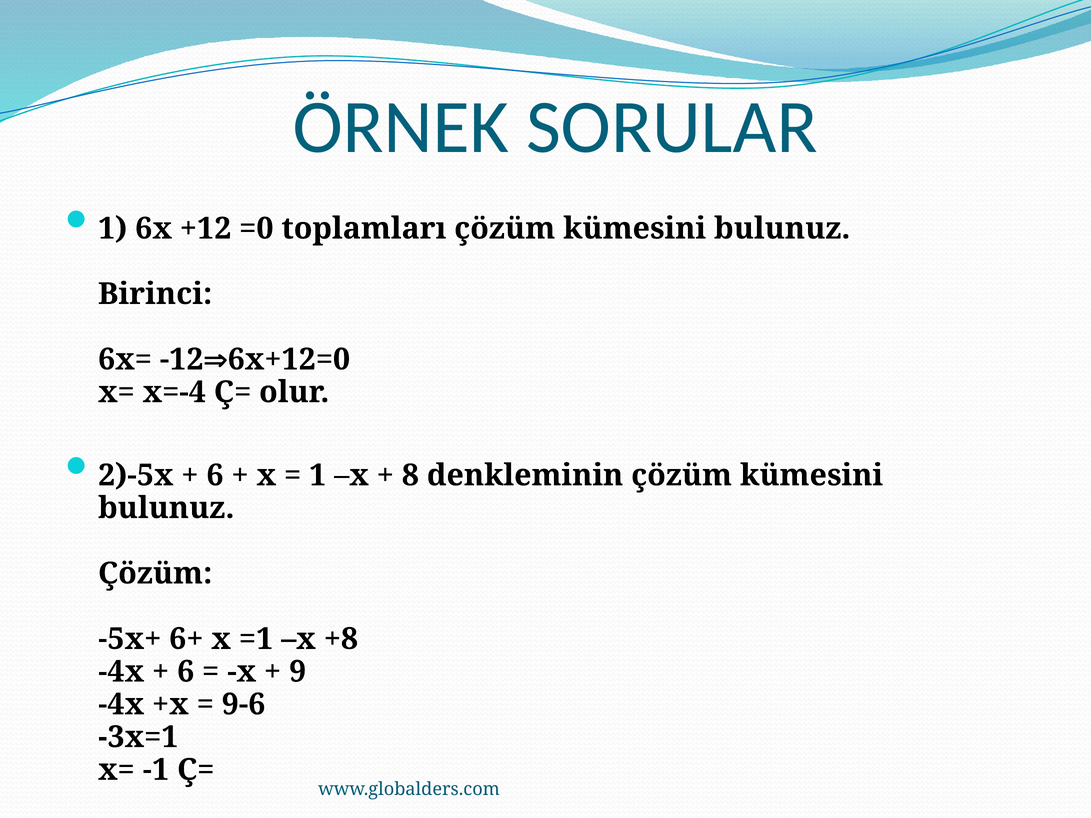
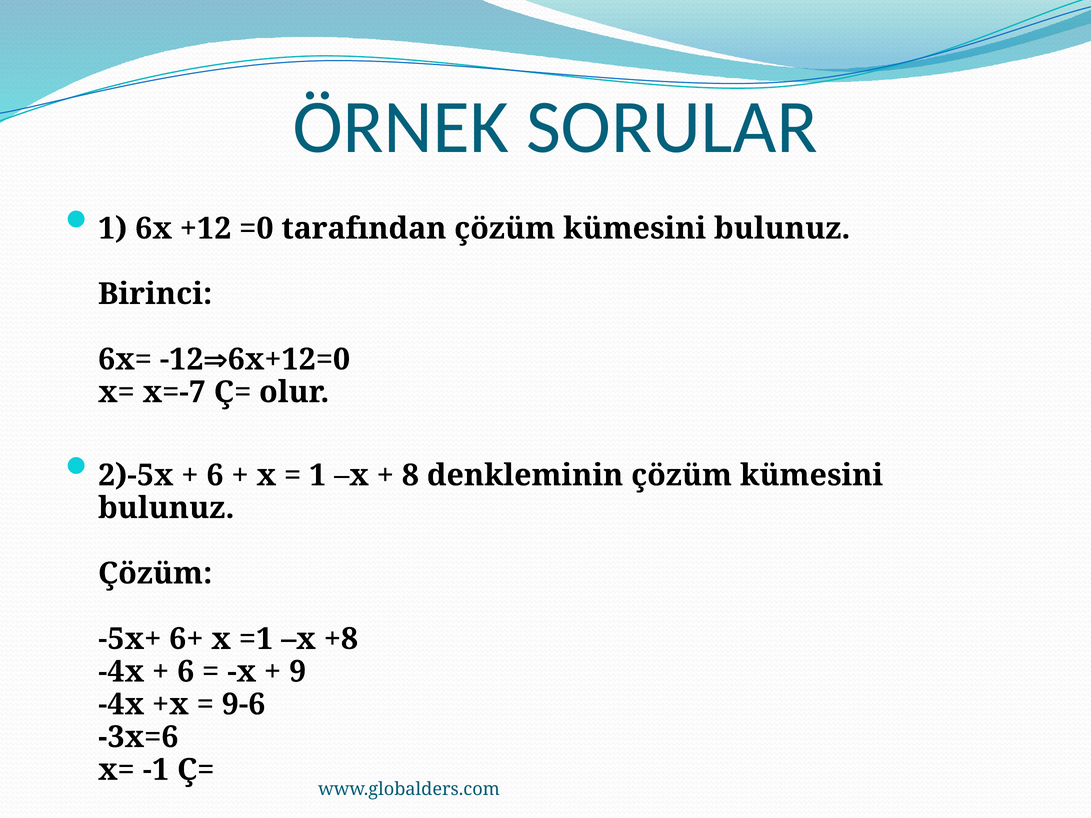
toplamları: toplamları -> tarafından
x=-4: x=-4 -> x=-7
-3x=1: -3x=1 -> -3x=6
